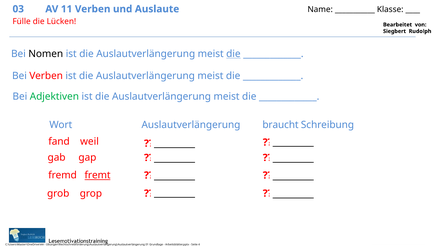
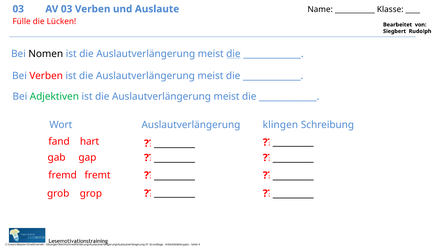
AV 11: 11 -> 03
braucht: braucht -> klingen
weil: weil -> hart
fremt underline: present -> none
